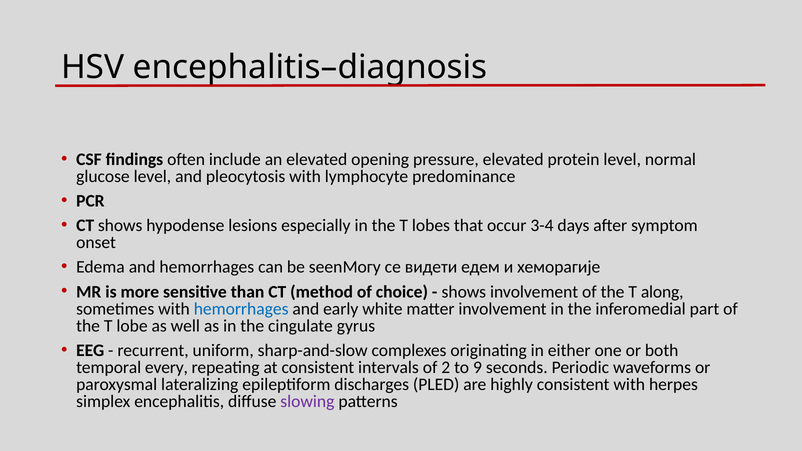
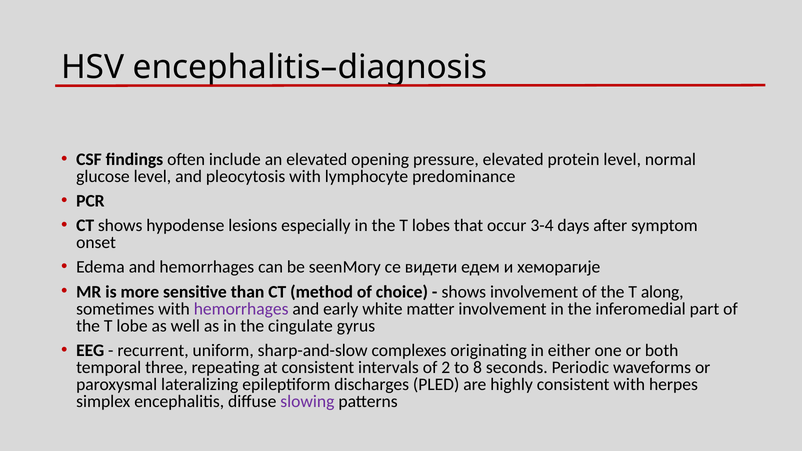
hemorrhages at (241, 309) colour: blue -> purple
every: every -> three
9: 9 -> 8
